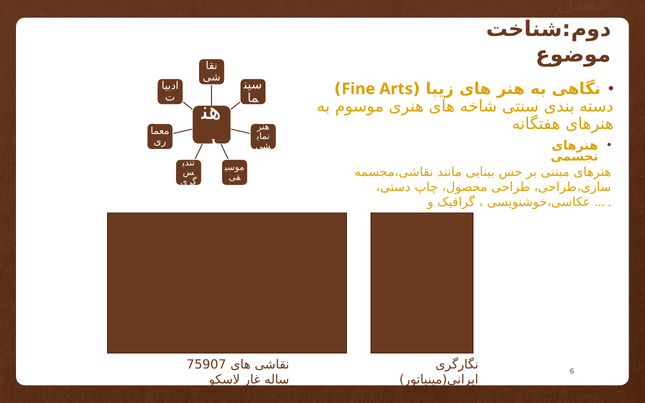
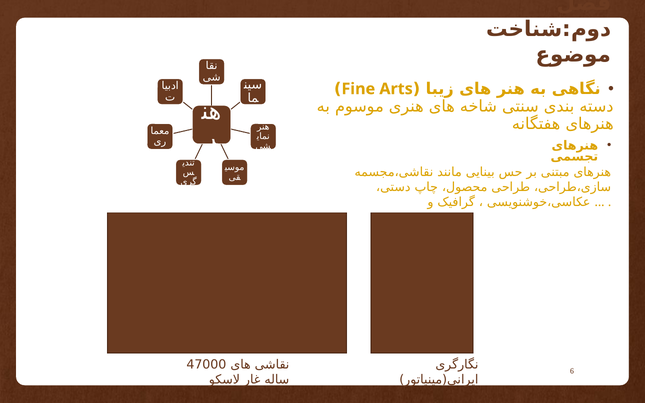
75907: 75907 -> 47000
